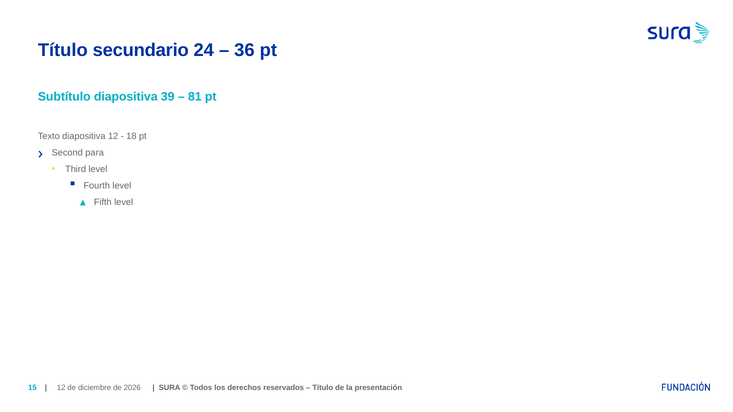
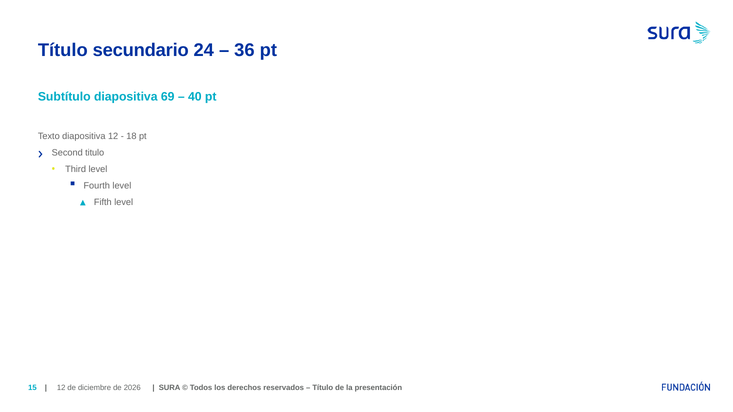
39: 39 -> 69
81: 81 -> 40
para: para -> titulo
